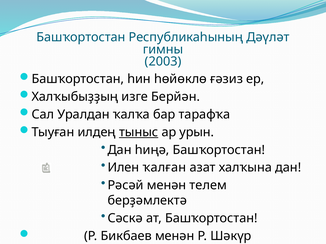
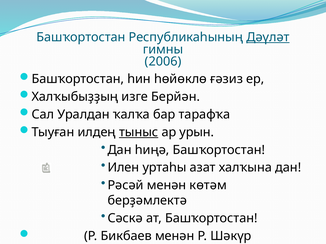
Дәүләт underline: none -> present
2003: 2003 -> 2006
ҡалған: ҡалған -> уртаһы
телем: телем -> көтәм
